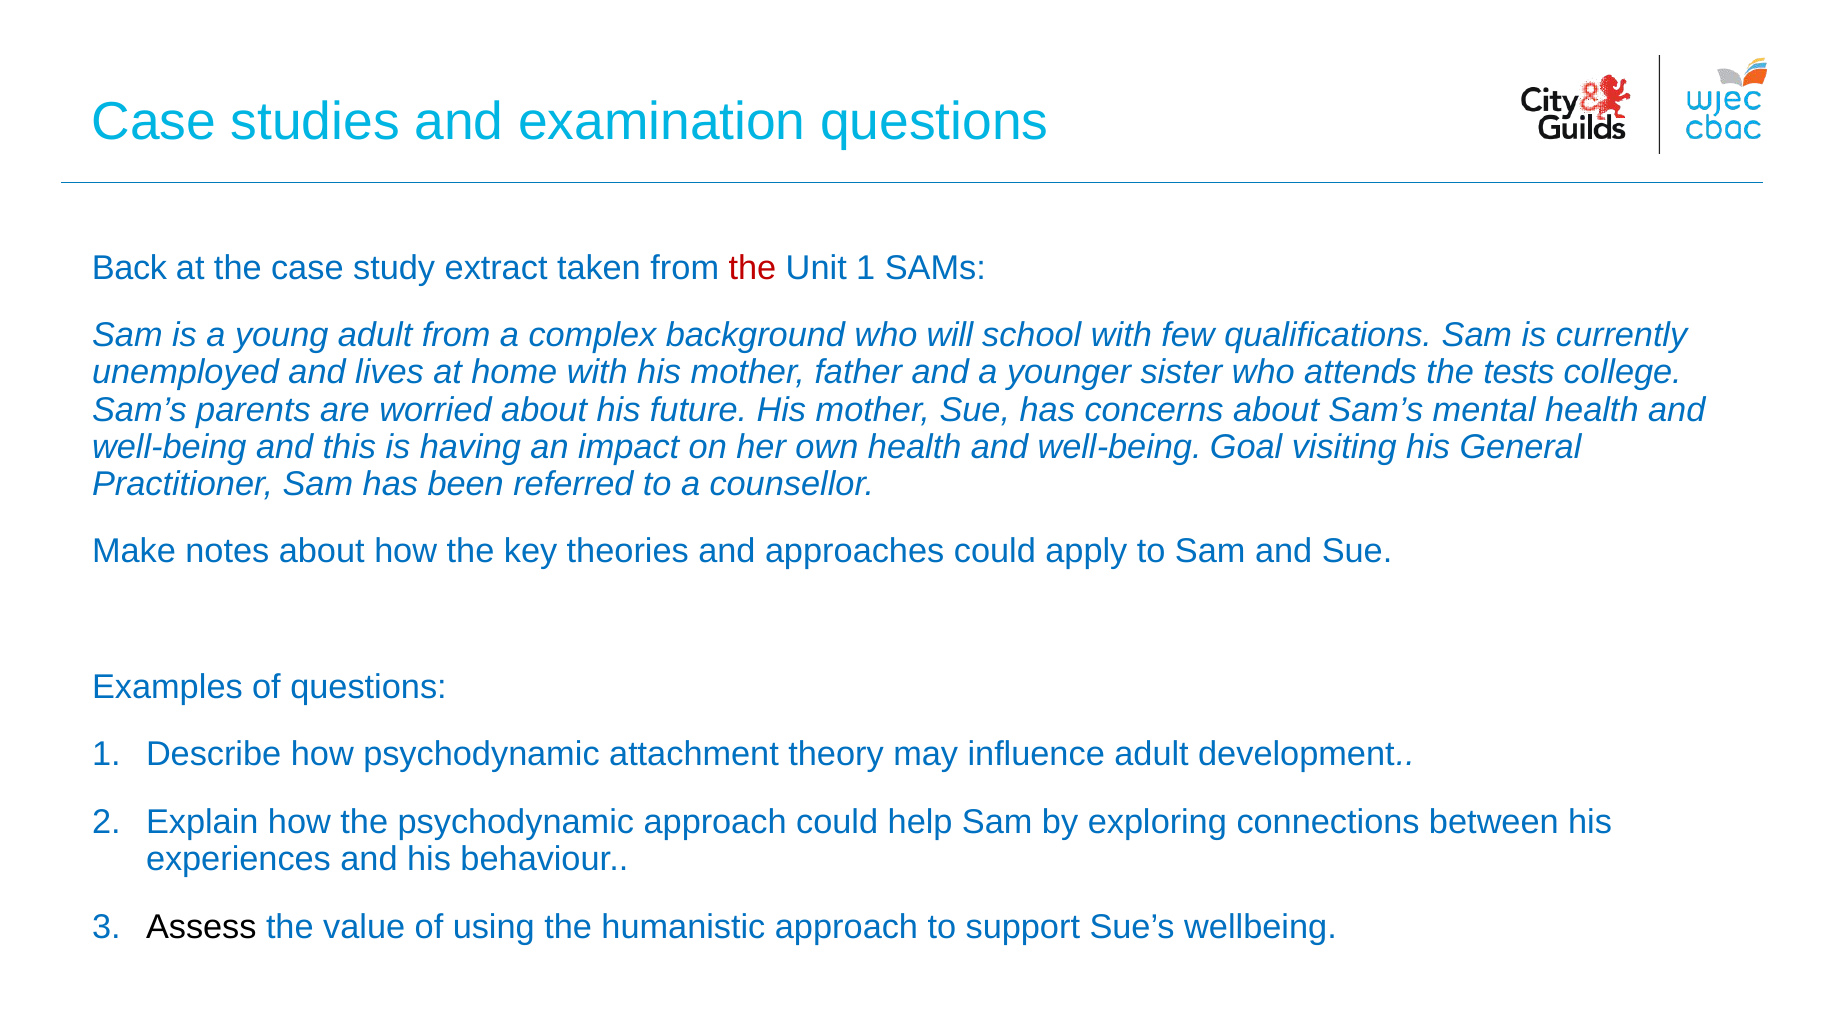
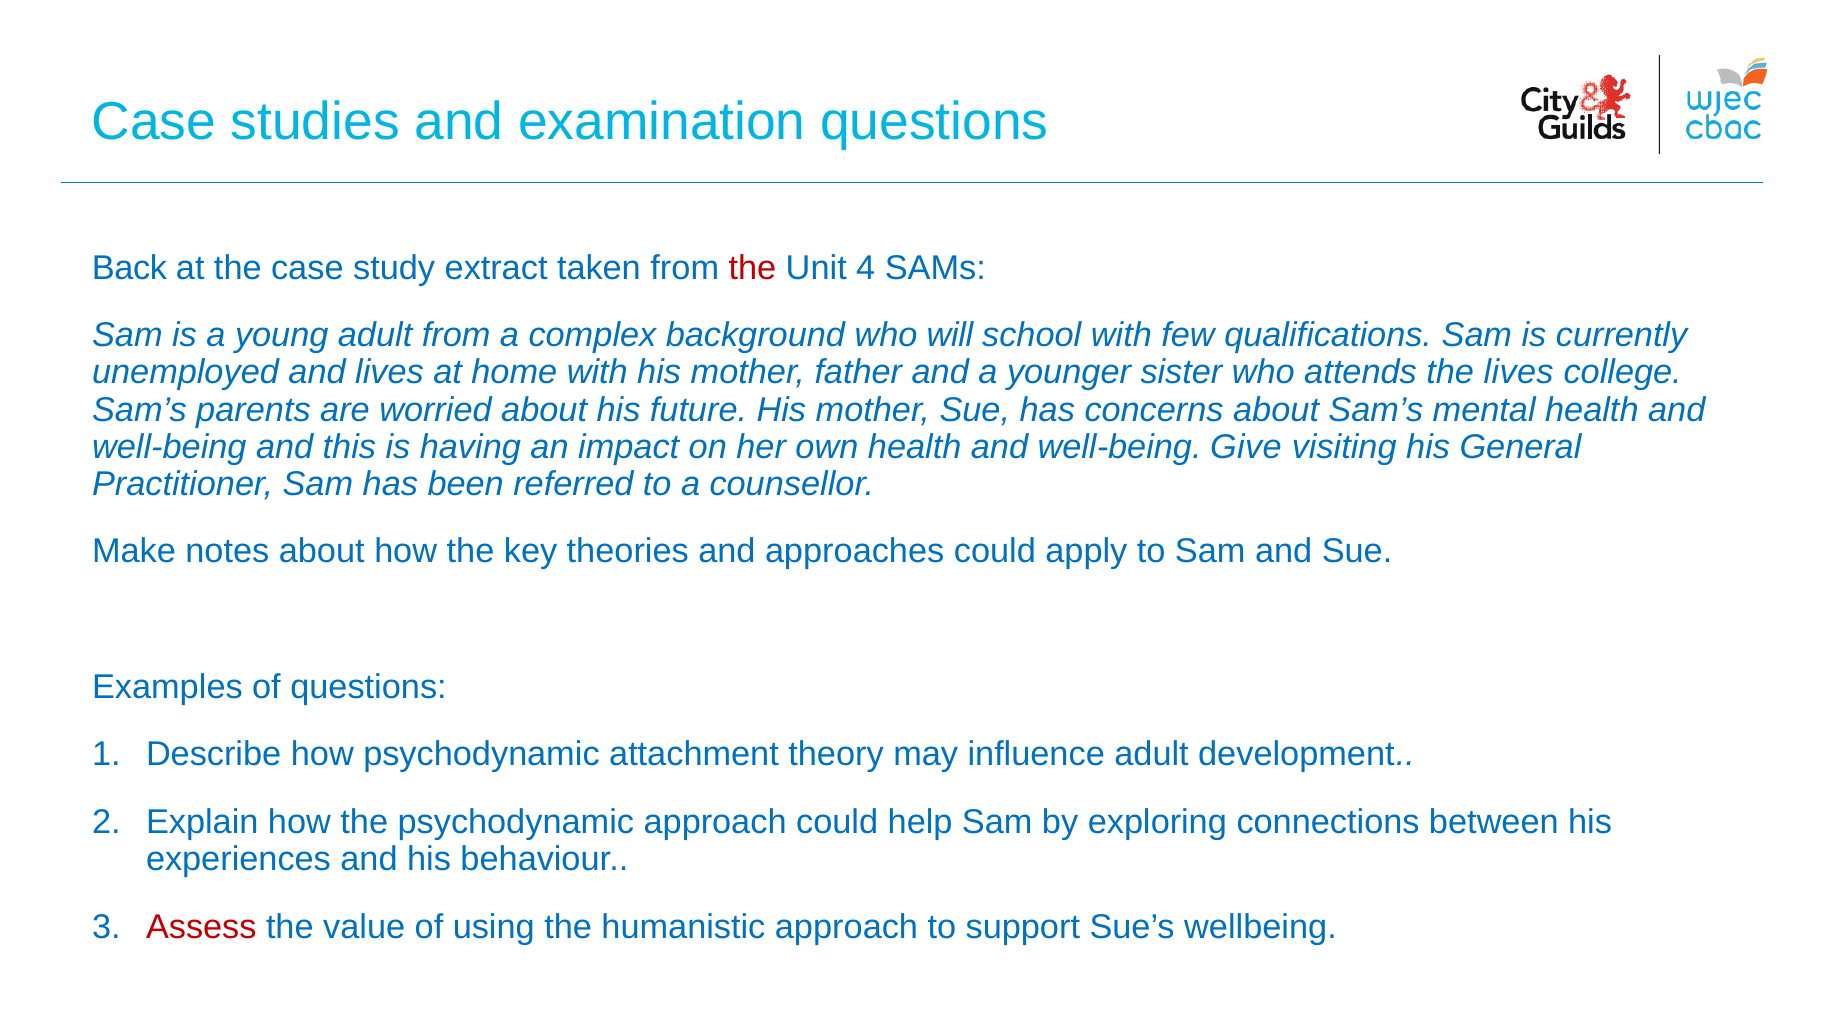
Unit 1: 1 -> 4
the tests: tests -> lives
Goal: Goal -> Give
Assess colour: black -> red
